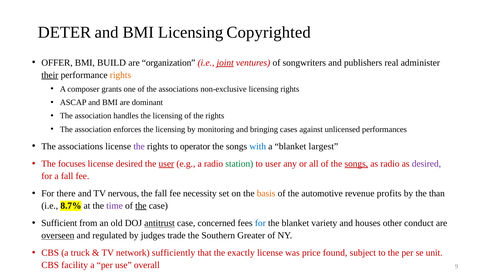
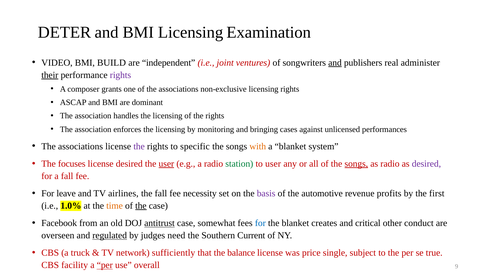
Copyrighted: Copyrighted -> Examination
OFFER: OFFER -> VIDEO
organization: organization -> independent
joint underline: present -> none
and at (335, 63) underline: none -> present
rights at (120, 75) colour: orange -> purple
operator: operator -> specific
with colour: blue -> orange
largest: largest -> system
there: there -> leave
nervous: nervous -> airlines
basis colour: orange -> purple
than: than -> first
8.7%: 8.7% -> 1.0%
time colour: purple -> orange
Sufficient: Sufficient -> Facebook
concerned: concerned -> somewhat
variety: variety -> creates
houses: houses -> critical
overseen underline: present -> none
regulated underline: none -> present
trade: trade -> need
Greater: Greater -> Current
exactly: exactly -> balance
found: found -> single
unit: unit -> true
per at (105, 265) underline: none -> present
